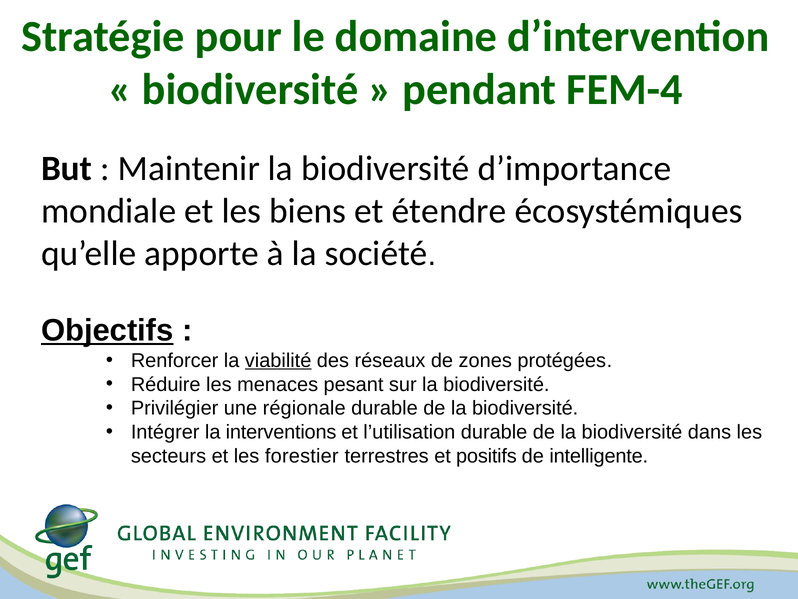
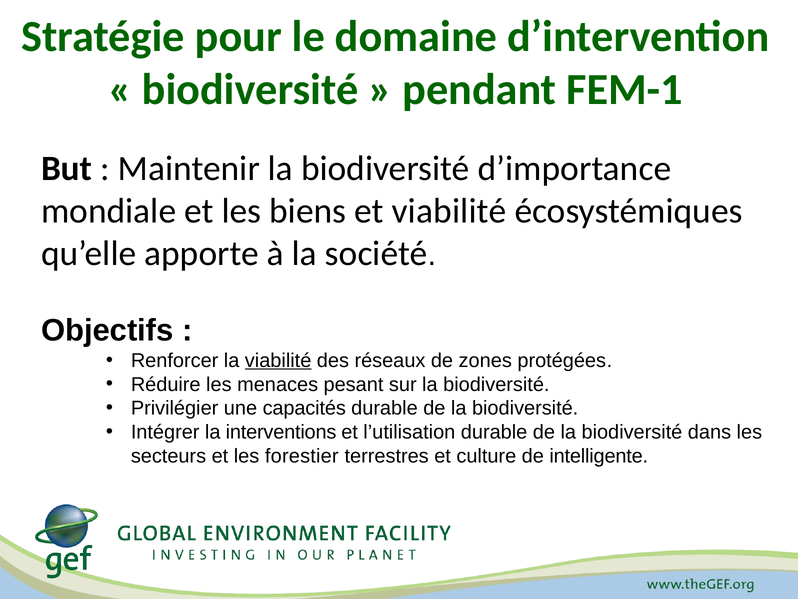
FEM-4: FEM-4 -> FEM-1
et étendre: étendre -> viabilité
Objectifs underline: present -> none
régionale: régionale -> capacités
positifs: positifs -> culture
